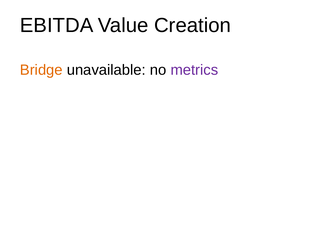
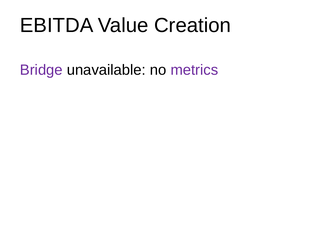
Bridge colour: orange -> purple
